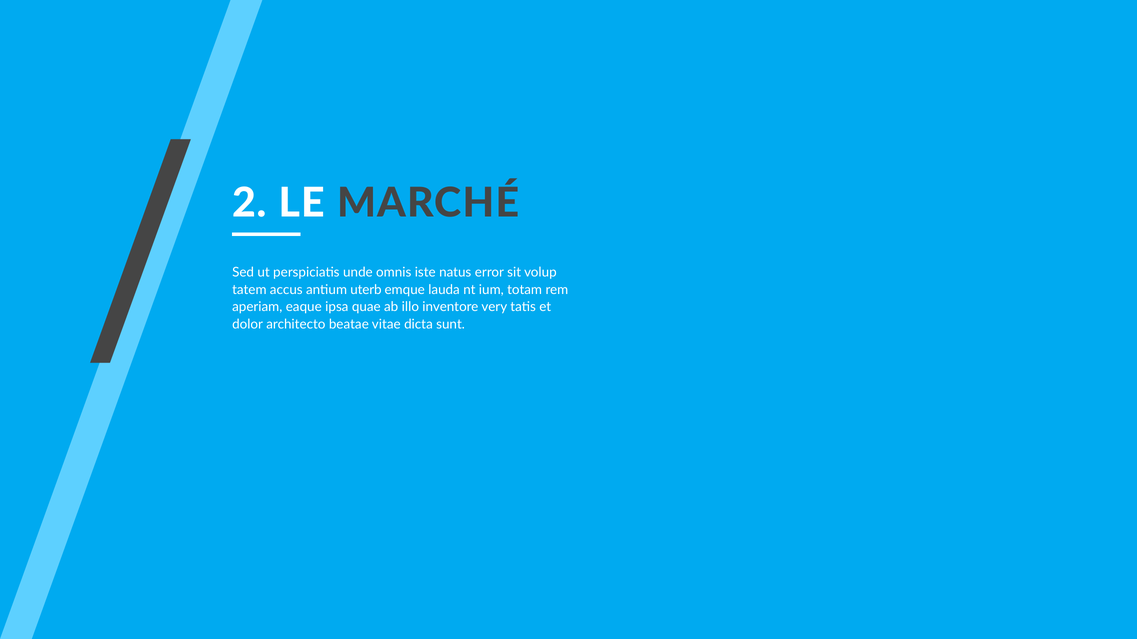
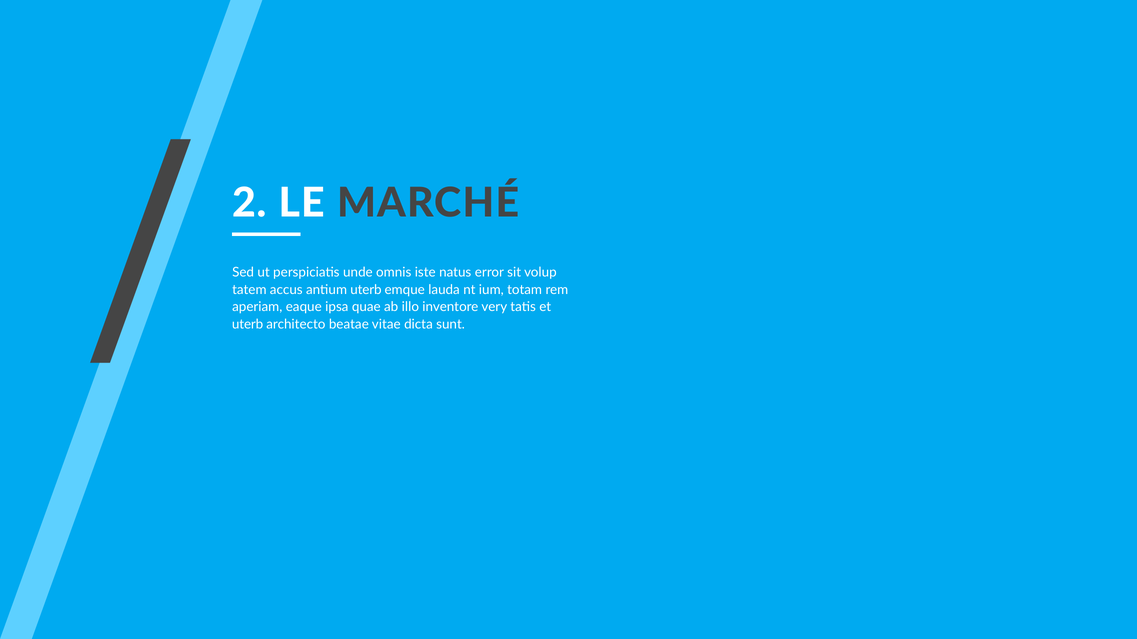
dolor at (248, 325): dolor -> uterb
